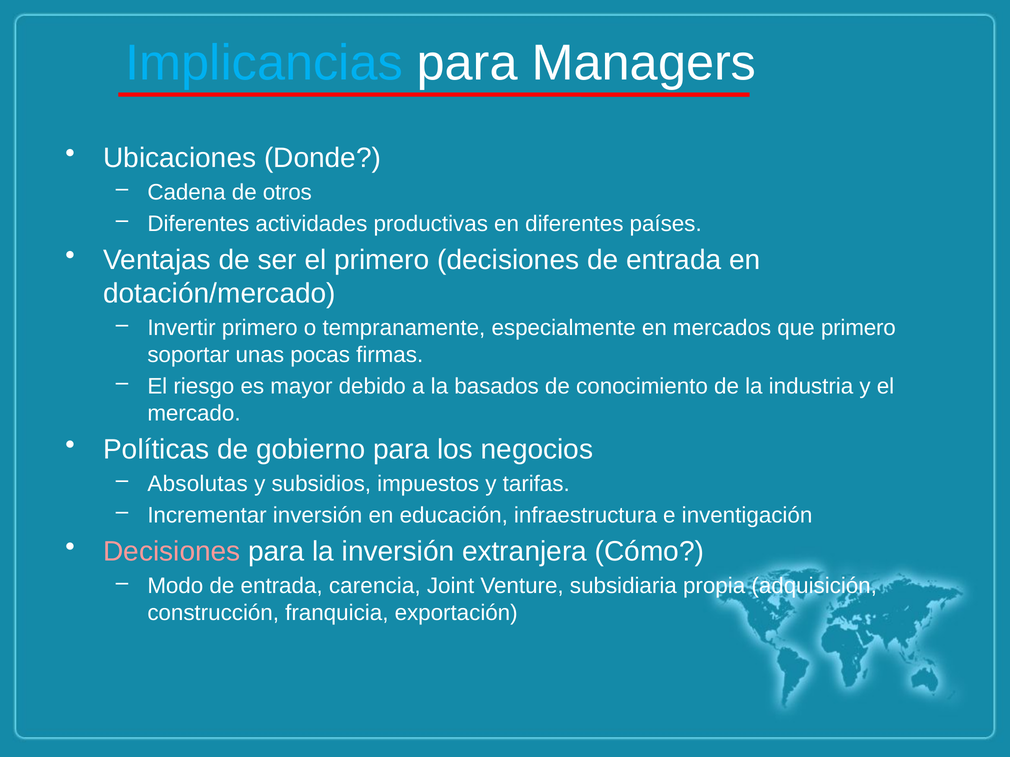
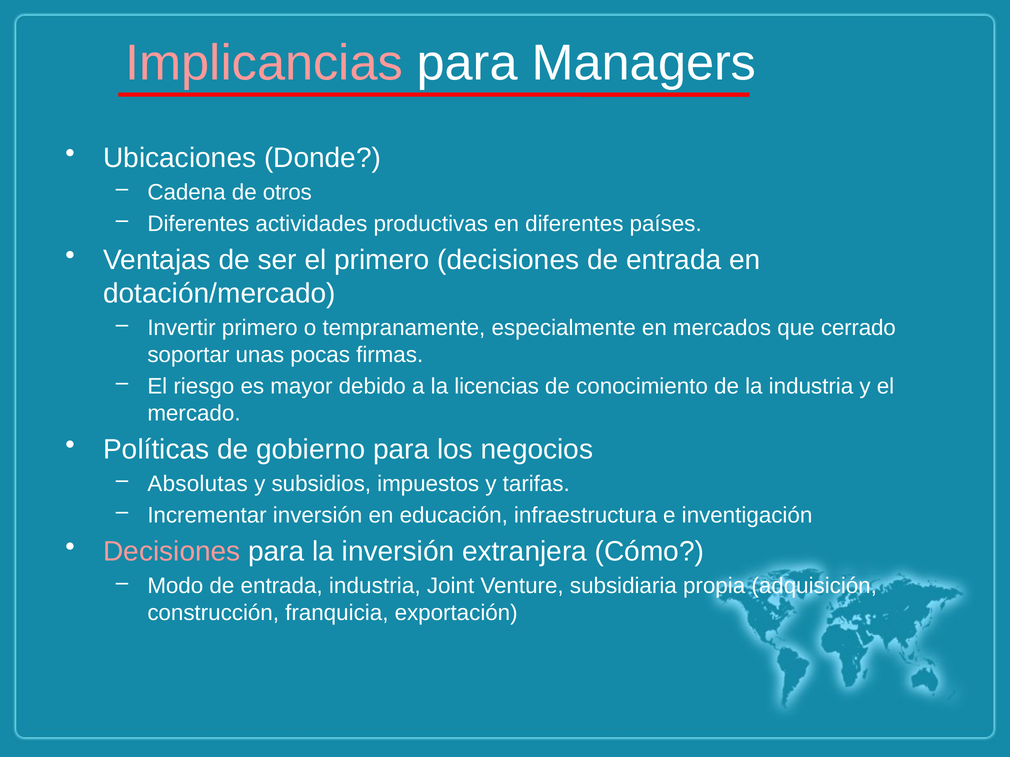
Implicancias colour: light blue -> pink
que primero: primero -> cerrado
basados: basados -> licencias
entrada carencia: carencia -> industria
